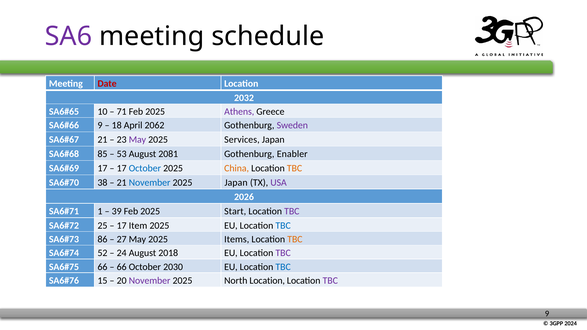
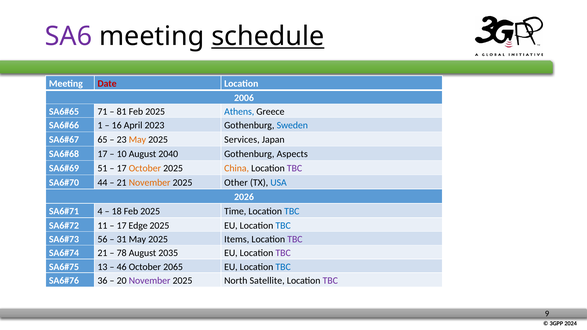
schedule underline: none -> present
2032: 2032 -> 2006
10: 10 -> 71
71: 71 -> 81
Athens colour: purple -> blue
9 at (100, 125): 9 -> 1
18: 18 -> 16
2062: 2062 -> 2023
Sweden colour: purple -> blue
21 at (103, 140): 21 -> 65
May at (137, 140) colour: purple -> orange
85 at (103, 154): 85 -> 17
53: 53 -> 10
2081: 2081 -> 2040
Enabler: Enabler -> Aspects
17 at (103, 168): 17 -> 51
October at (145, 168) colour: blue -> orange
TBC at (295, 168) colour: orange -> purple
38: 38 -> 44
November at (150, 183) colour: blue -> orange
2025 Japan: Japan -> Other
USA colour: purple -> blue
1: 1 -> 4
39: 39 -> 18
Start: Start -> Time
TBC at (292, 211) colour: purple -> blue
25: 25 -> 11
Item: Item -> Edge
86: 86 -> 56
27: 27 -> 31
TBC at (295, 239) colour: orange -> purple
52 at (103, 253): 52 -> 21
24: 24 -> 78
2018: 2018 -> 2035
66 at (103, 267): 66 -> 13
66 at (122, 267): 66 -> 46
2030: 2030 -> 2065
15: 15 -> 36
North Location: Location -> Satellite
